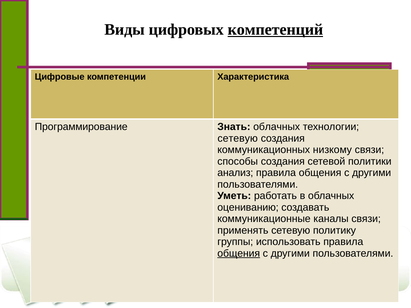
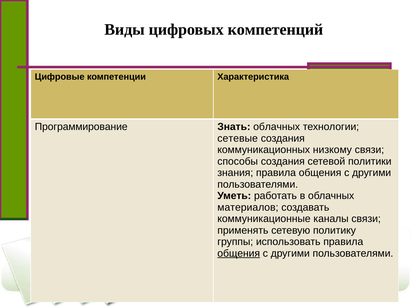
компетенций underline: present -> none
сетевую at (238, 139): сетевую -> сетевые
анализ: анализ -> знания
оцениванию: оцениванию -> материалов
